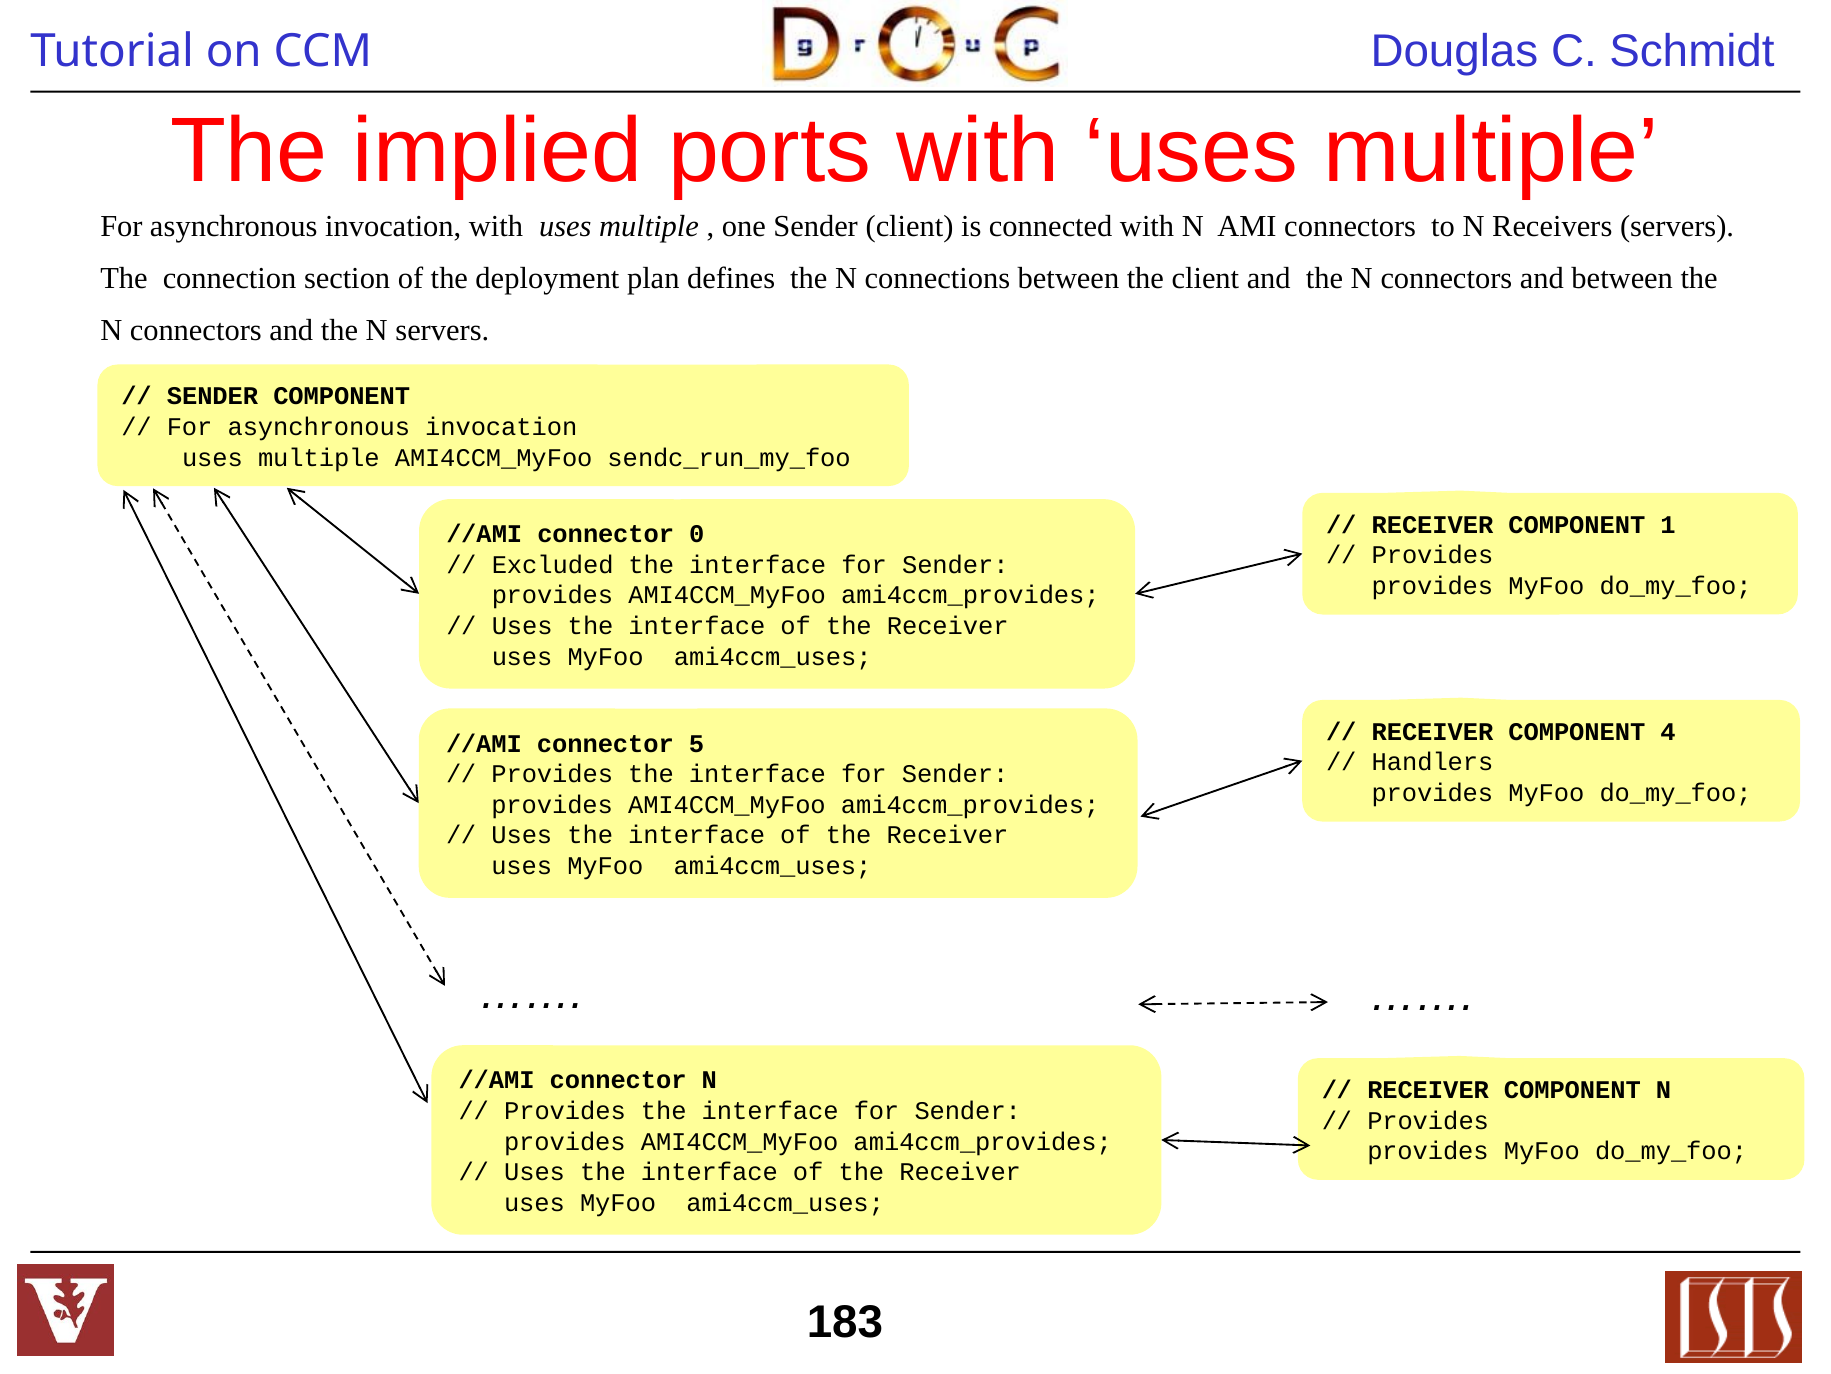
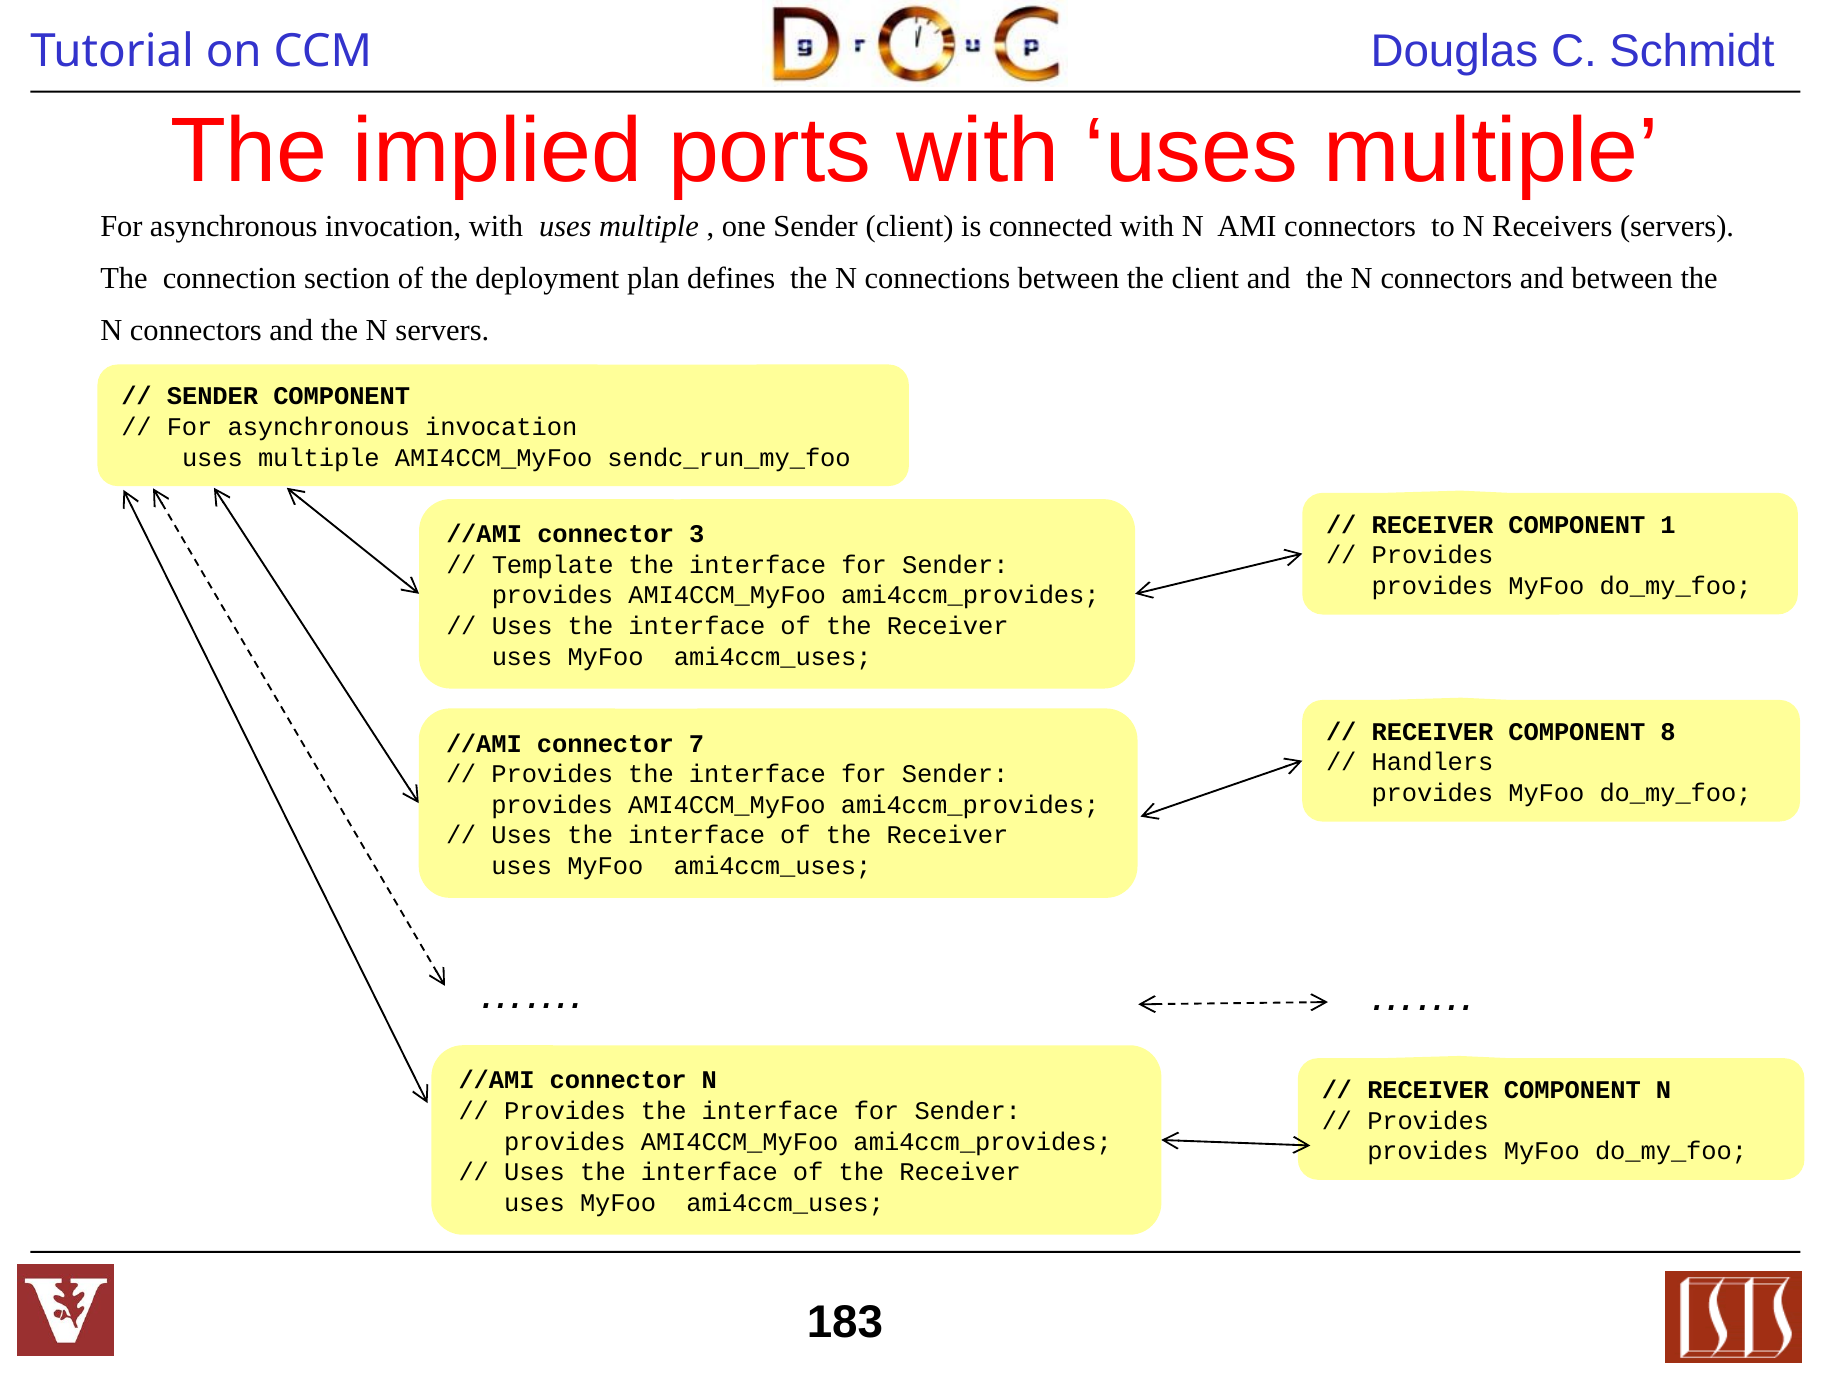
0: 0 -> 3
Excluded: Excluded -> Template
4: 4 -> 8
5: 5 -> 7
